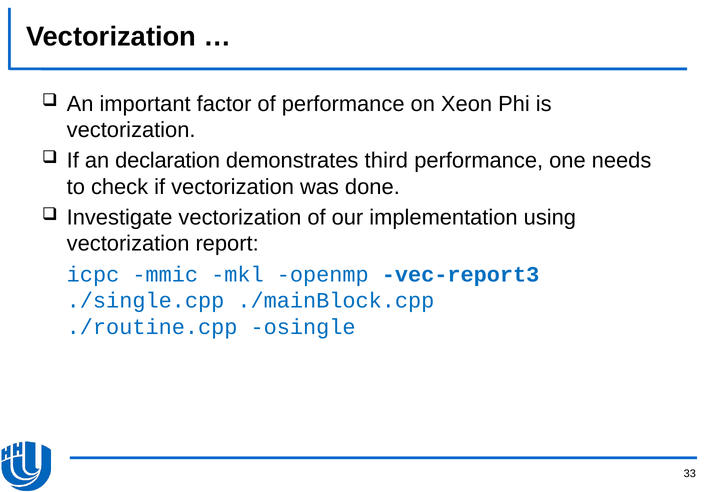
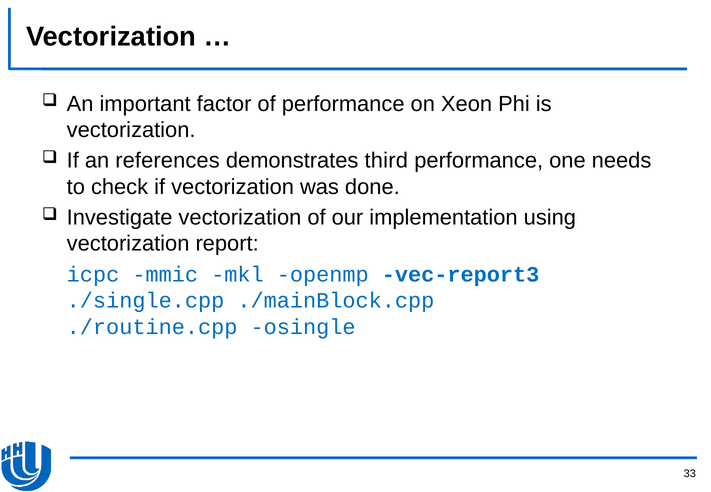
declaration: declaration -> references
